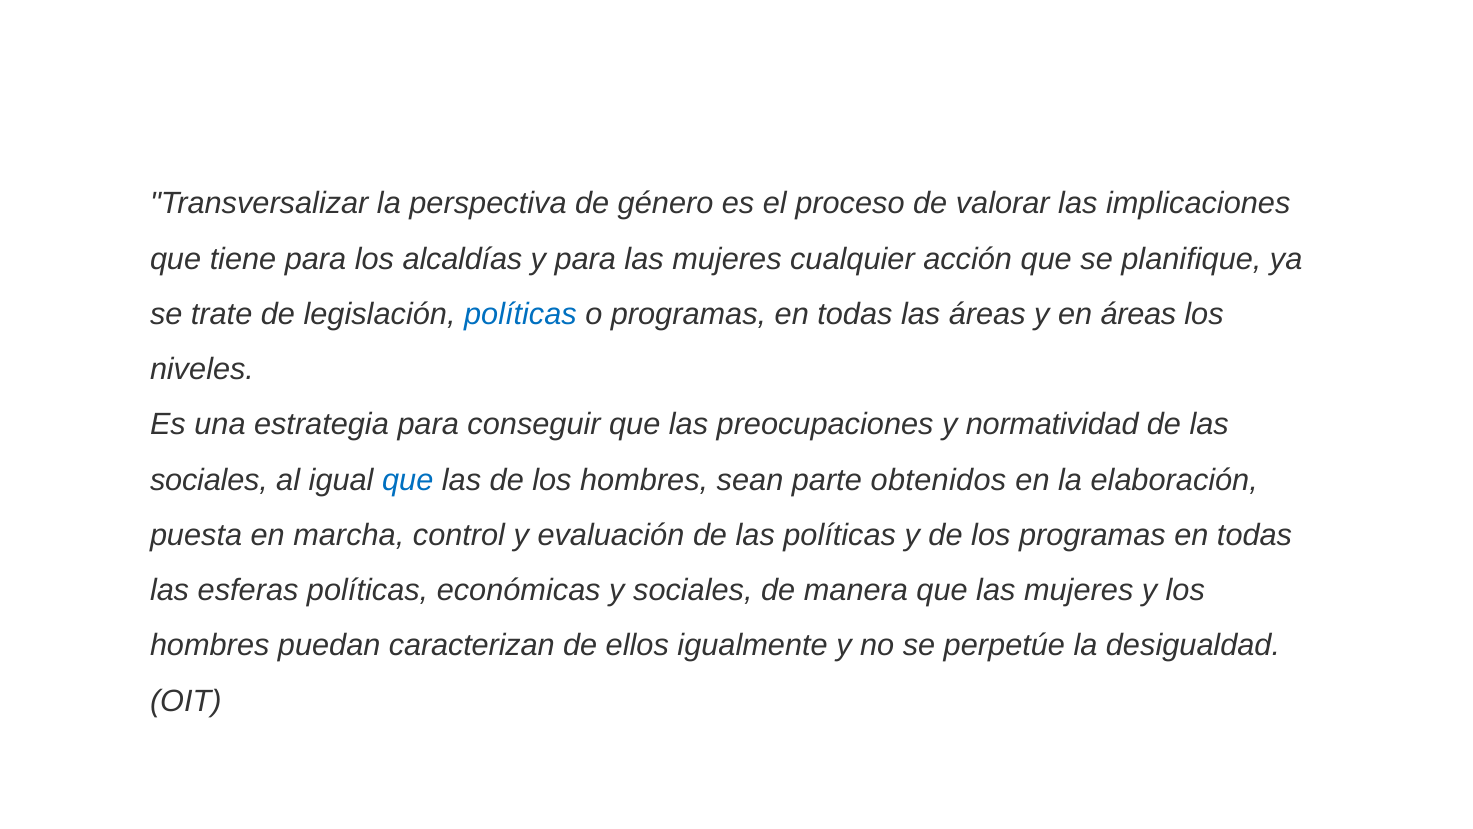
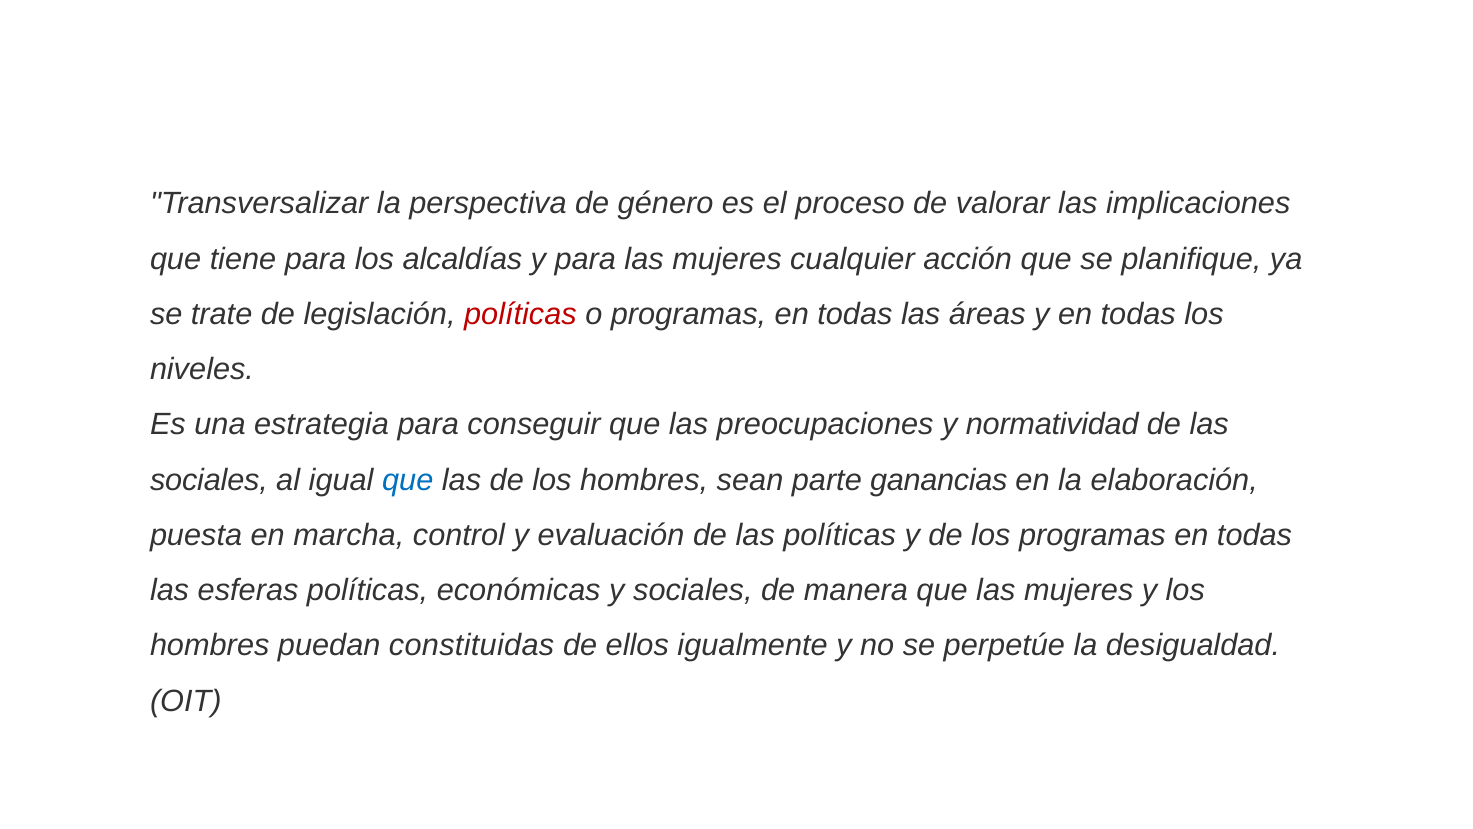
políticas at (520, 314) colour: blue -> red
y en áreas: áreas -> todas
obtenidos: obtenidos -> ganancias
caracterizan: caracterizan -> constituidas
